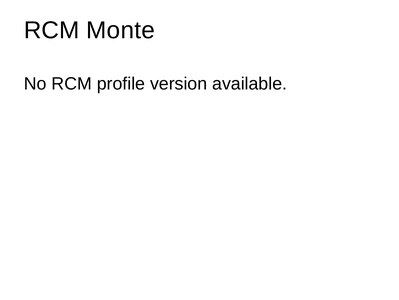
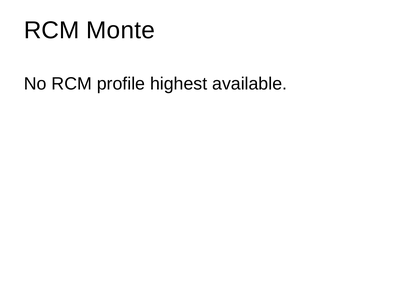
version: version -> highest
